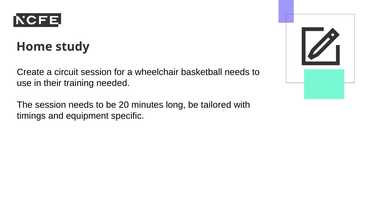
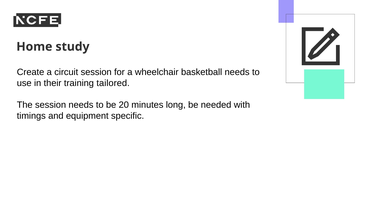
needed: needed -> tailored
tailored: tailored -> needed
